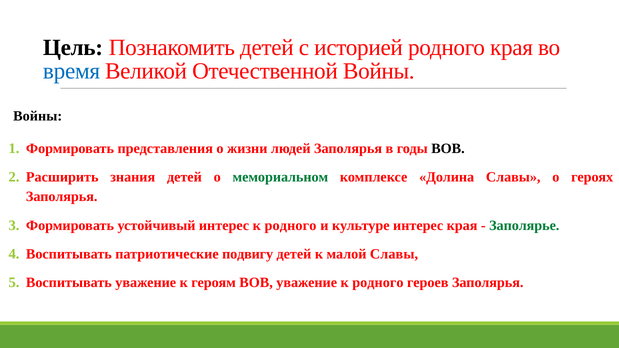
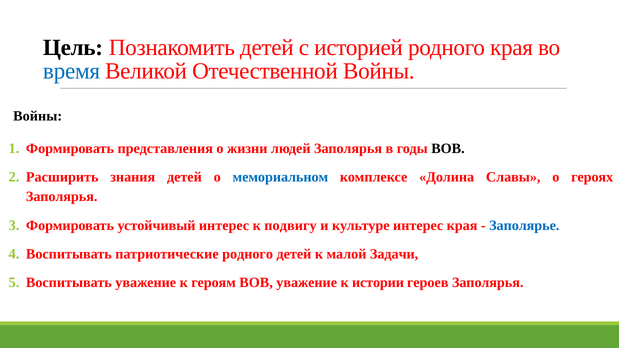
мемориальном colour: green -> blue
интерес к родного: родного -> подвигу
Заполярье colour: green -> blue
патриотические подвигу: подвигу -> родного
малой Славы: Славы -> Задачи
уважение к родного: родного -> истории
